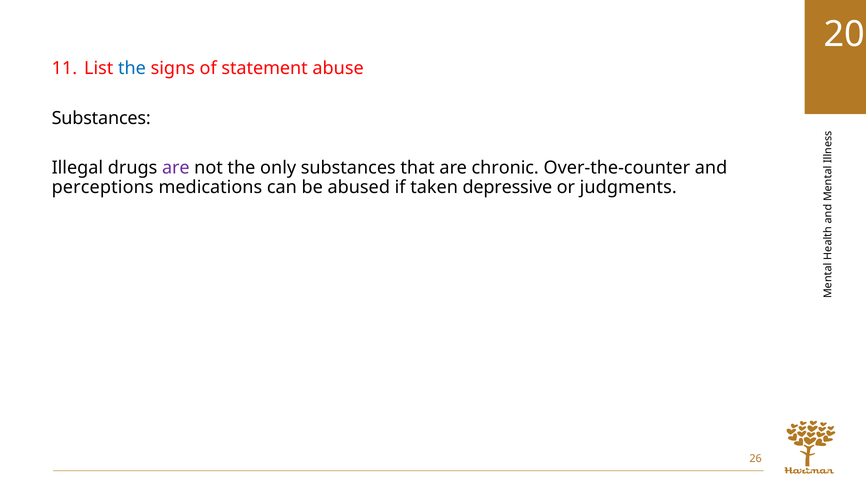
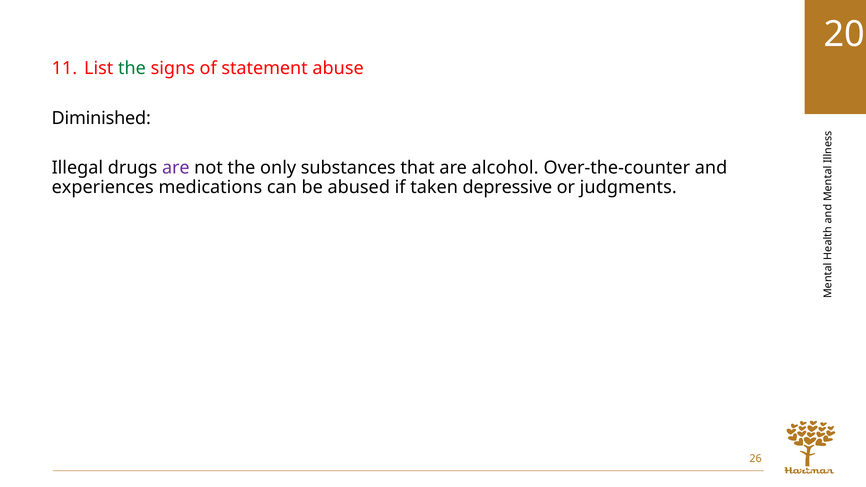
the at (132, 68) colour: blue -> green
Substances at (101, 118): Substances -> Diminished
chronic: chronic -> alcohol
perceptions: perceptions -> experiences
